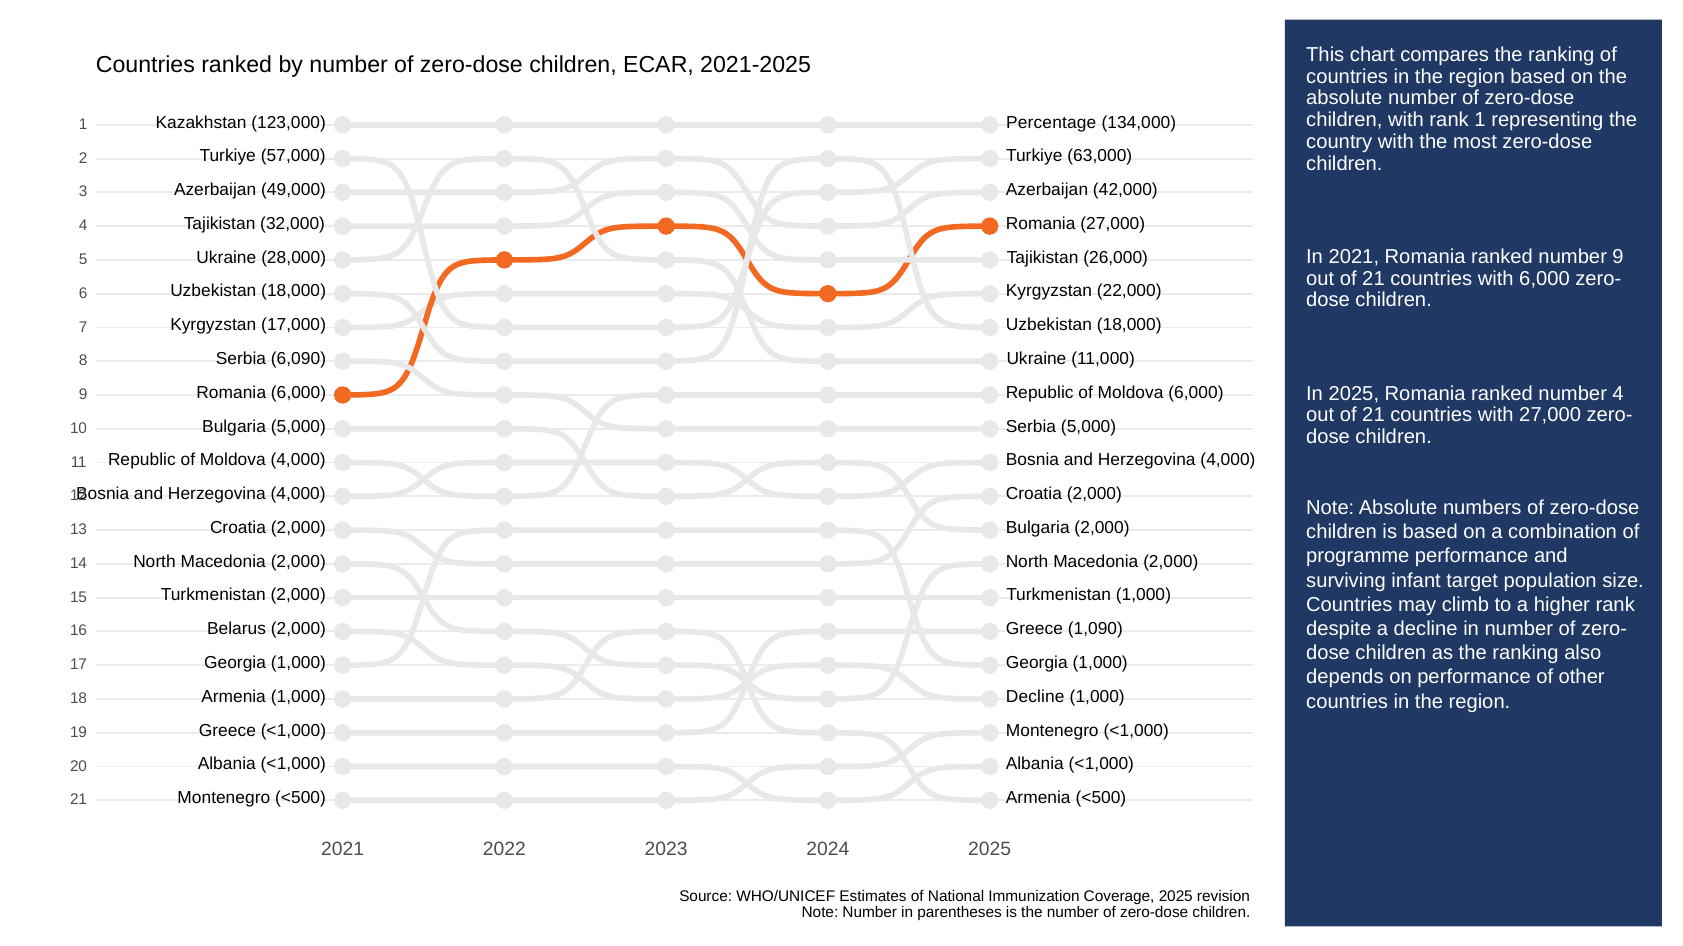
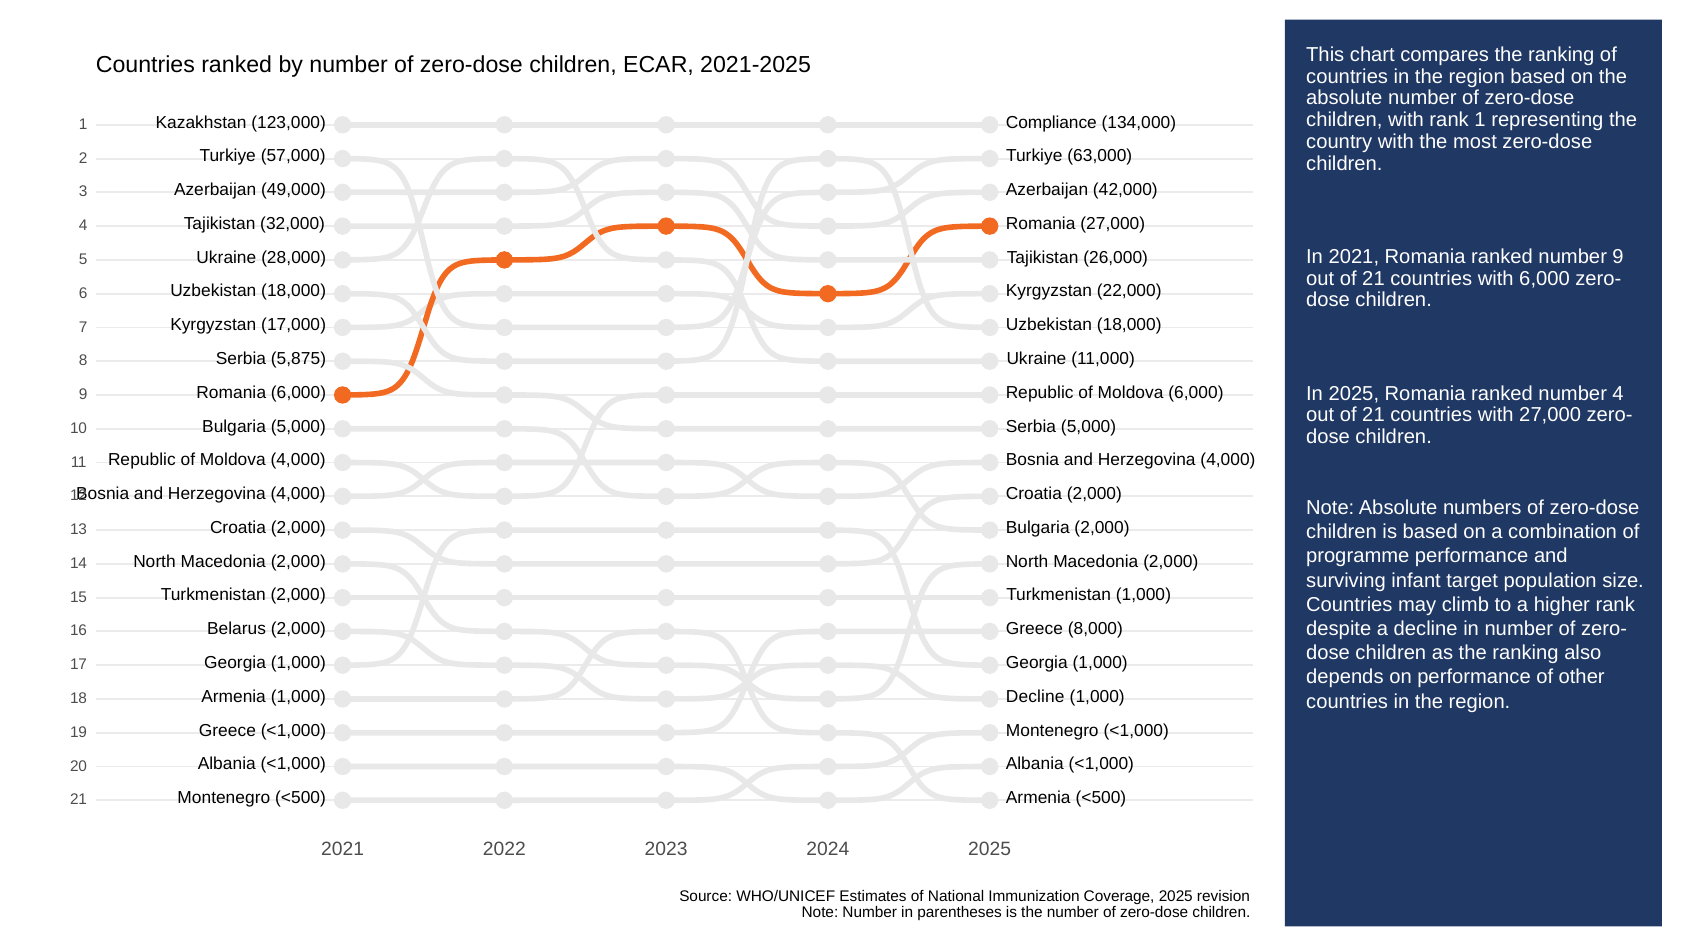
Percentage: Percentage -> Compliance
6,090: 6,090 -> 5,875
1,090: 1,090 -> 8,000
